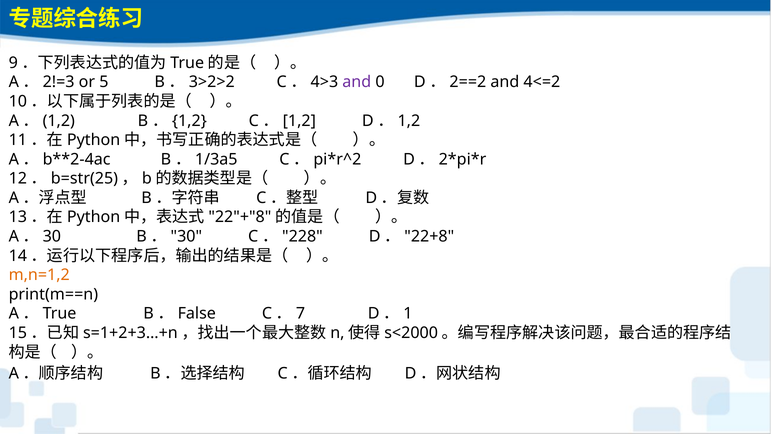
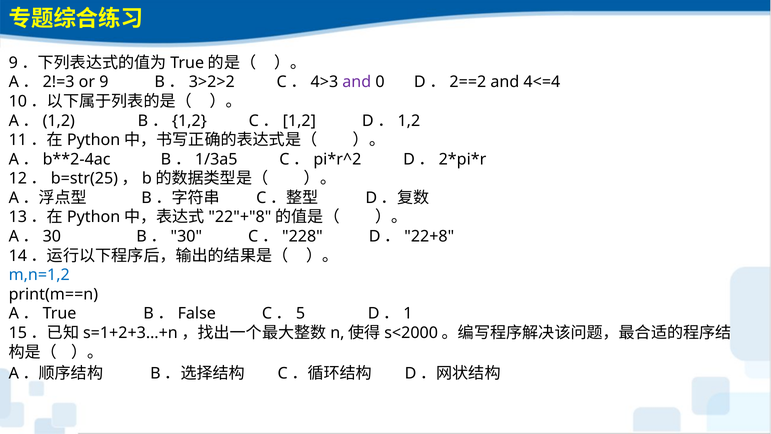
or 5: 5 -> 9
4<=2: 4<=2 -> 4<=4
m,n=1,2 colour: orange -> blue
7: 7 -> 5
